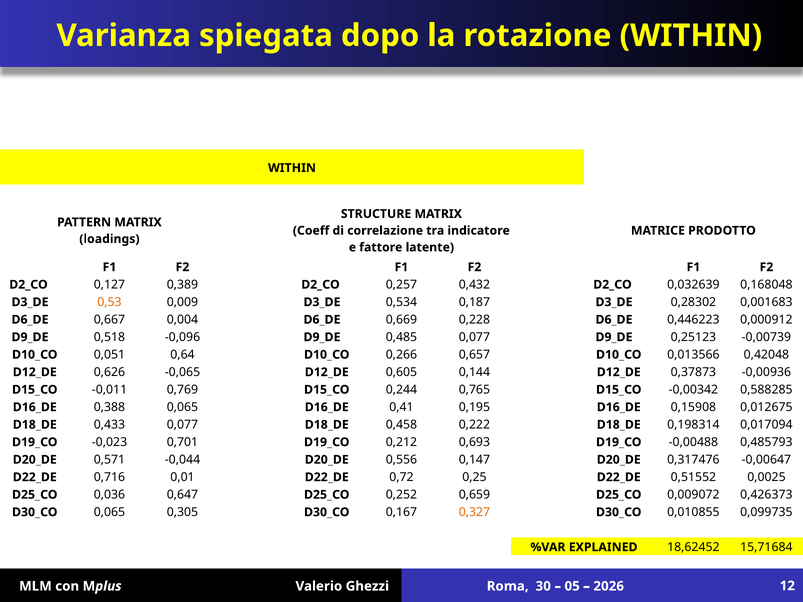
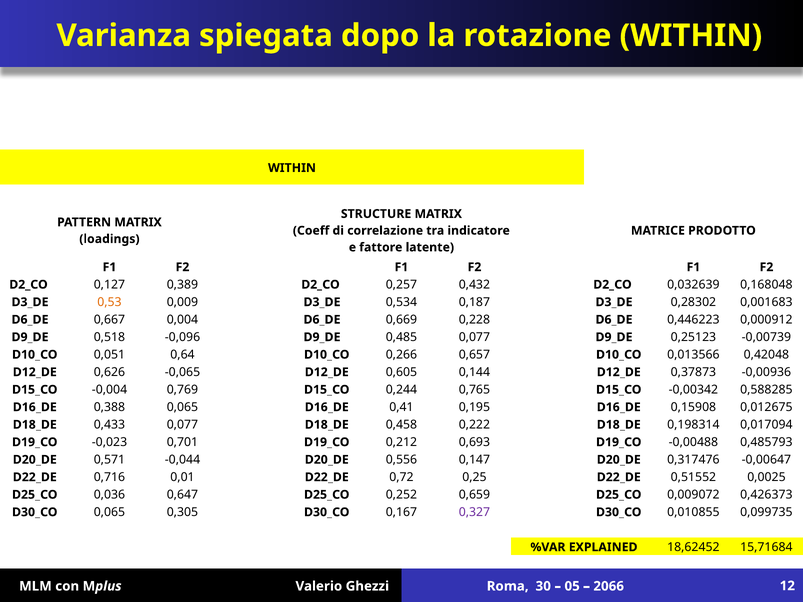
-0,011: -0,011 -> -0,004
0,327 colour: orange -> purple
2026: 2026 -> 2066
